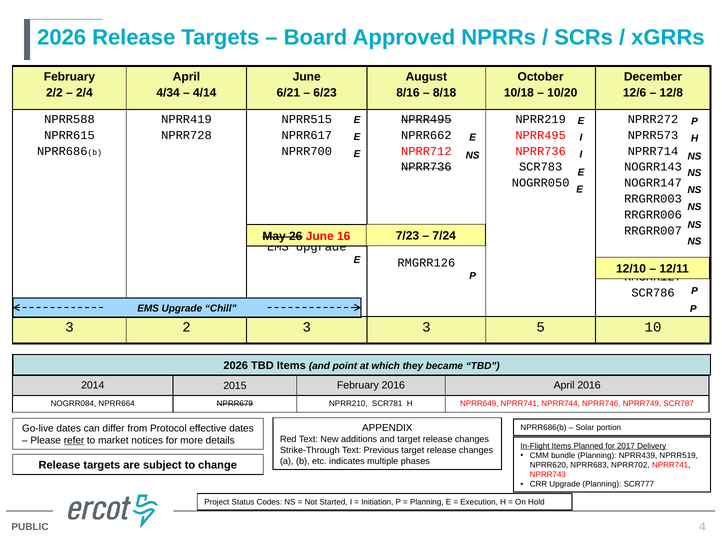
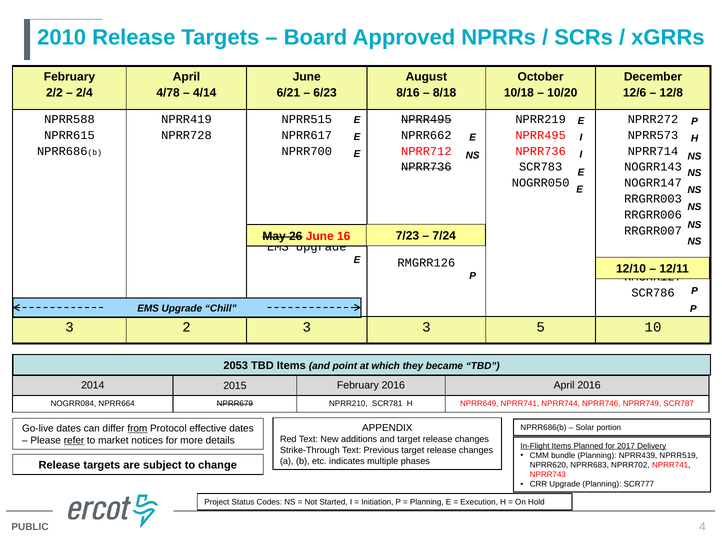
2026 at (62, 38): 2026 -> 2010
4/34: 4/34 -> 4/78
2026 at (236, 366): 2026 -> 2053
from underline: none -> present
